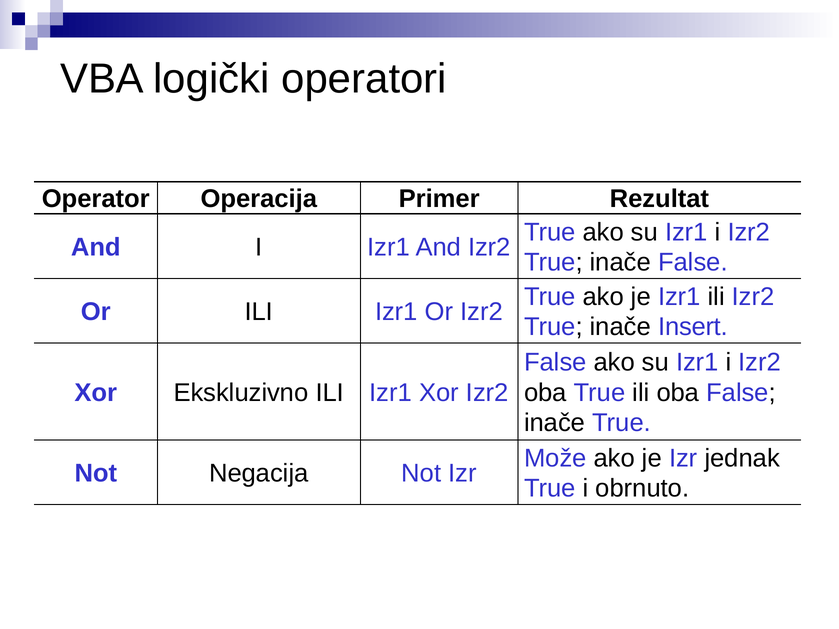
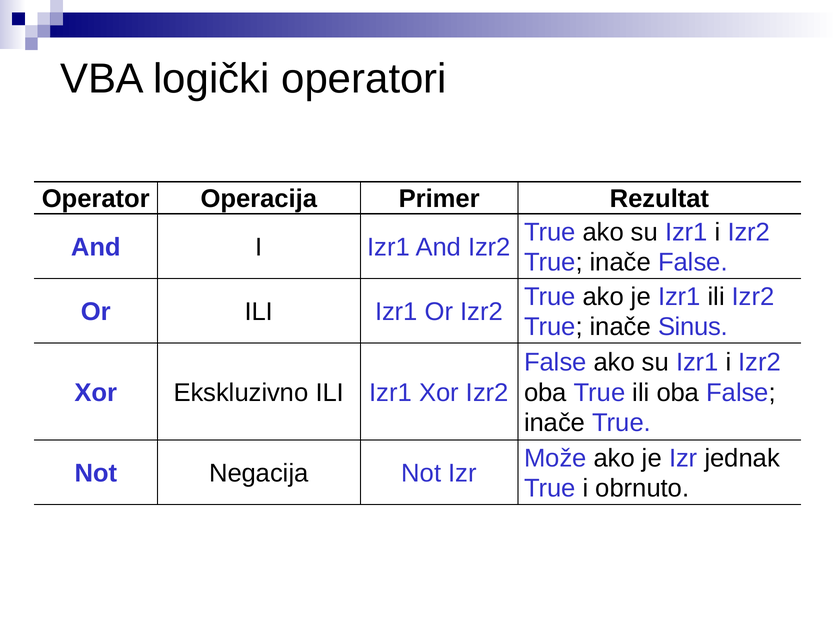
Insert: Insert -> Sinus
